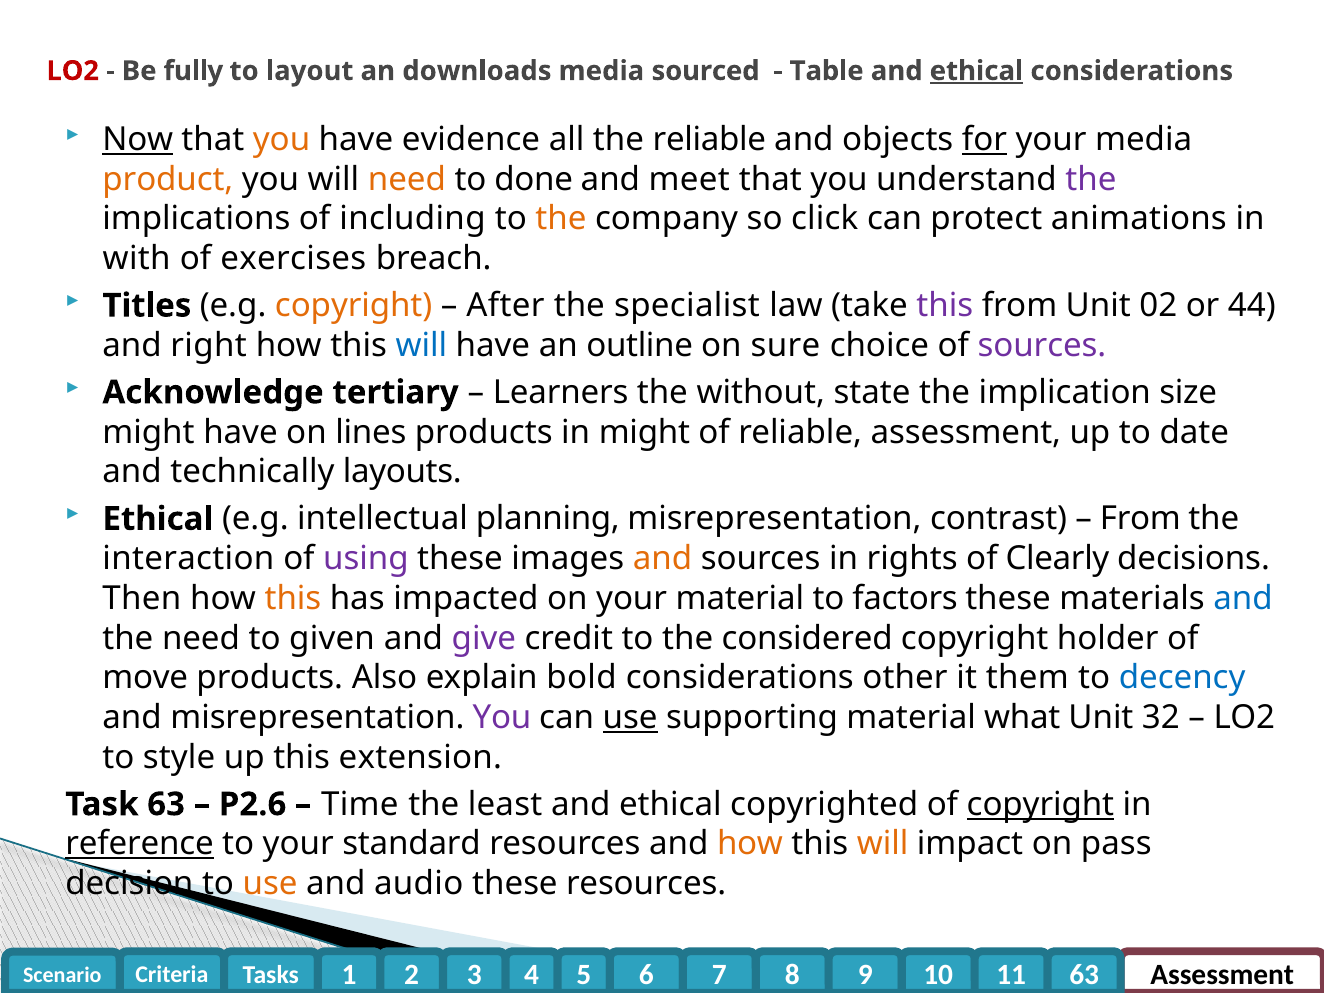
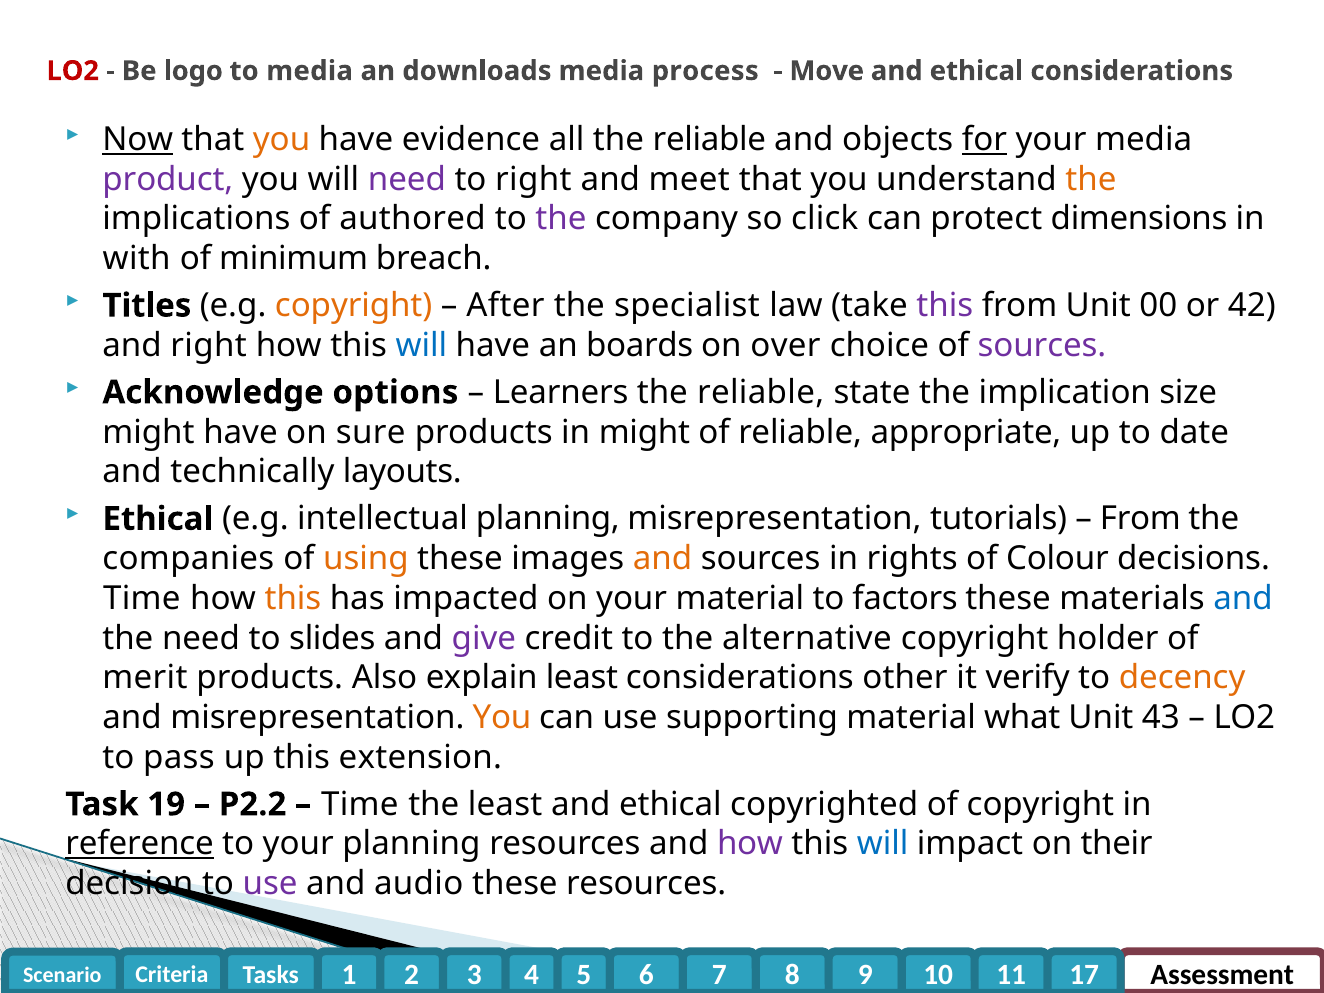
fully: fully -> logo
to layout: layout -> media
sourced: sourced -> process
Table: Table -> Move
ethical at (976, 71) underline: present -> none
product colour: orange -> purple
need at (407, 179) colour: orange -> purple
to done: done -> right
the at (1091, 179) colour: purple -> orange
including: including -> authored
the at (561, 219) colour: orange -> purple
animations: animations -> dimensions
exercises: exercises -> minimum
02: 02 -> 00
44: 44 -> 42
outline: outline -> boards
sure: sure -> over
tertiary: tertiary -> options
without at (761, 392): without -> reliable
lines: lines -> sure
reliable assessment: assessment -> appropriate
contrast: contrast -> tutorials
interaction: interaction -> companies
using colour: purple -> orange
Clearly: Clearly -> Colour
Then at (142, 598): Then -> Time
given: given -> slides
considered: considered -> alternative
move: move -> merit
explain bold: bold -> least
them: them -> verify
decency colour: blue -> orange
You at (502, 718) colour: purple -> orange
use at (630, 718) underline: present -> none
32: 32 -> 43
style: style -> pass
Task 63: 63 -> 19
P2.6: P2.6 -> P2.2
copyright at (1040, 804) underline: present -> none
your standard: standard -> planning
how at (750, 844) colour: orange -> purple
will at (883, 844) colour: orange -> blue
pass: pass -> their
use at (270, 884) colour: orange -> purple
63 at (1084, 975): 63 -> 17
